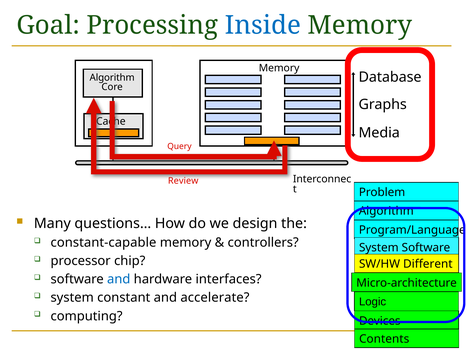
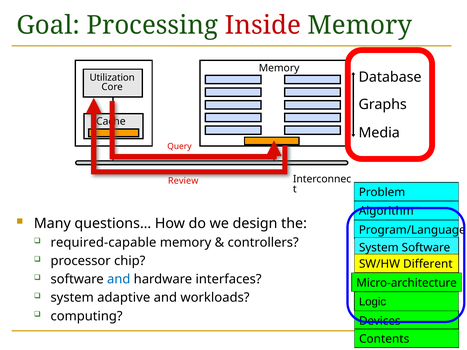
Inside colour: blue -> red
Algorithm at (112, 78): Algorithm -> Utilization
constant-capable: constant-capable -> required-capable
constant: constant -> adaptive
accelerate: accelerate -> workloads
